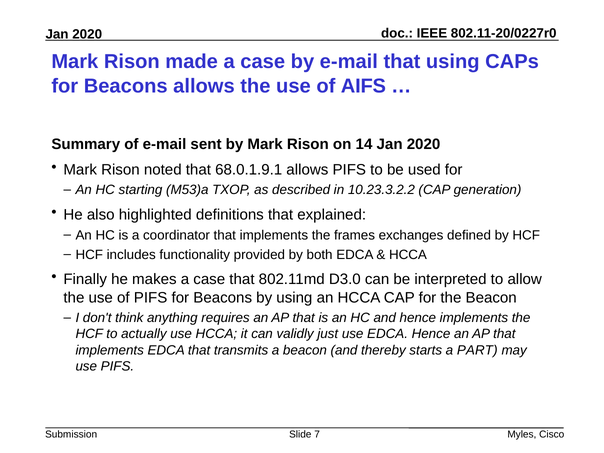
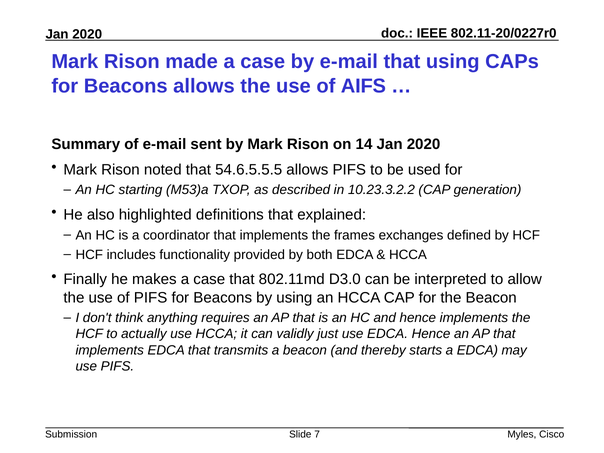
68.0.1.9.1: 68.0.1.9.1 -> 54.6.5.5.5
a PART: PART -> EDCA
